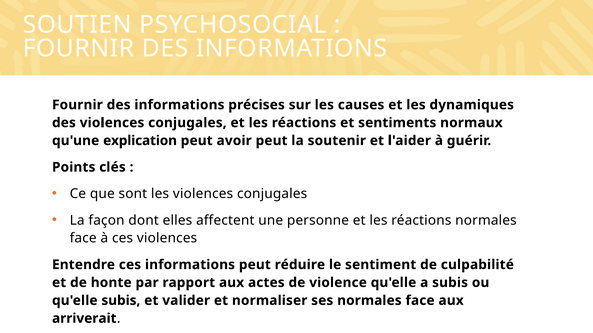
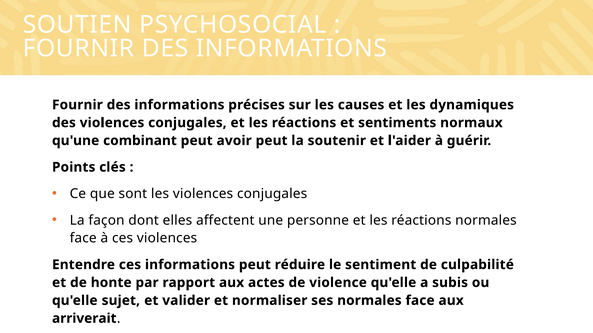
explication: explication -> combinant
qu'elle subis: subis -> sujet
